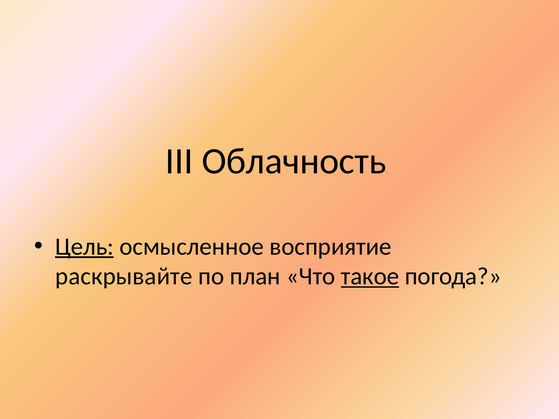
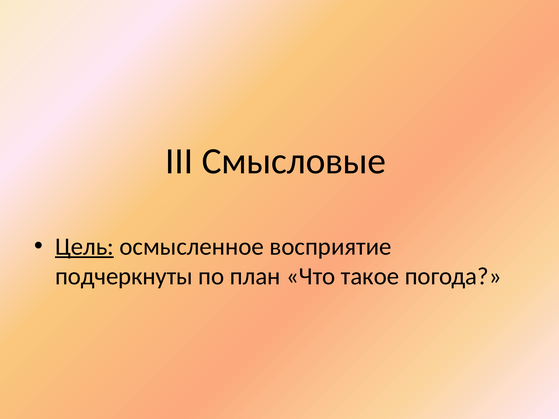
Облачность: Облачность -> Смысловые
раскрывайте: раскрывайте -> подчеркнуты
такое underline: present -> none
